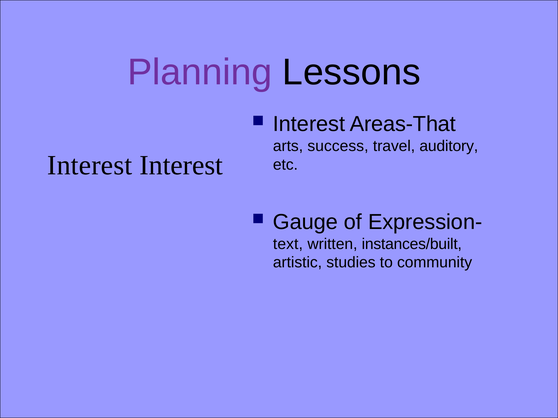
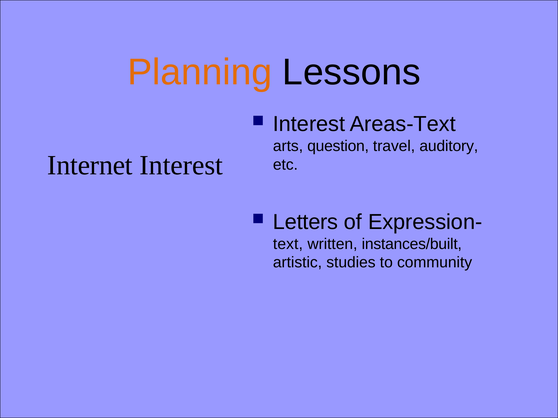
Planning colour: purple -> orange
Areas-That: Areas-That -> Areas-Text
success: success -> question
Interest at (90, 166): Interest -> Internet
Gauge: Gauge -> Letters
